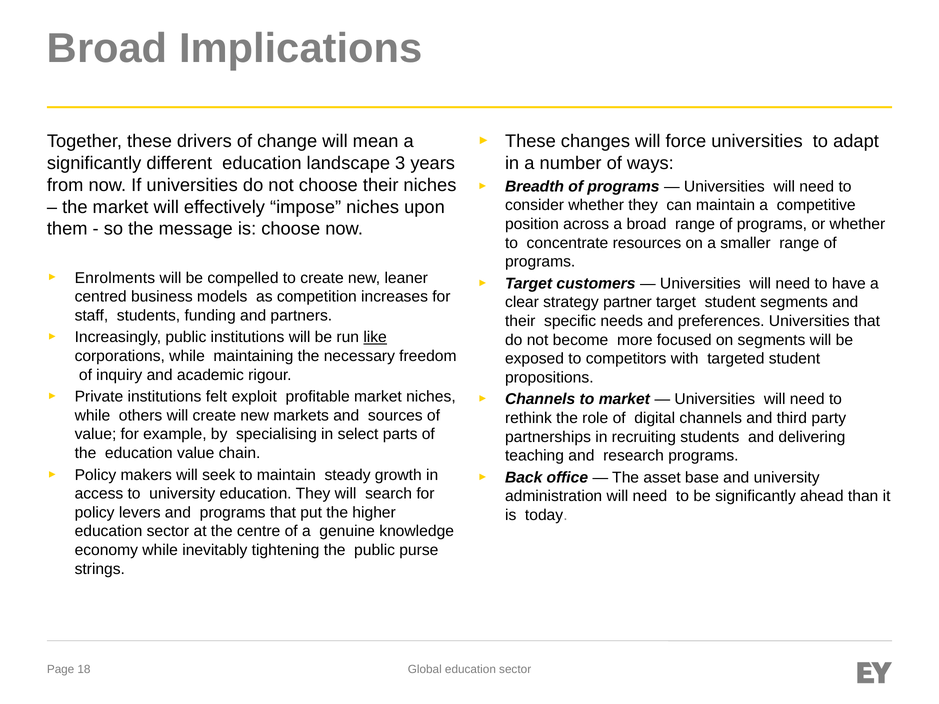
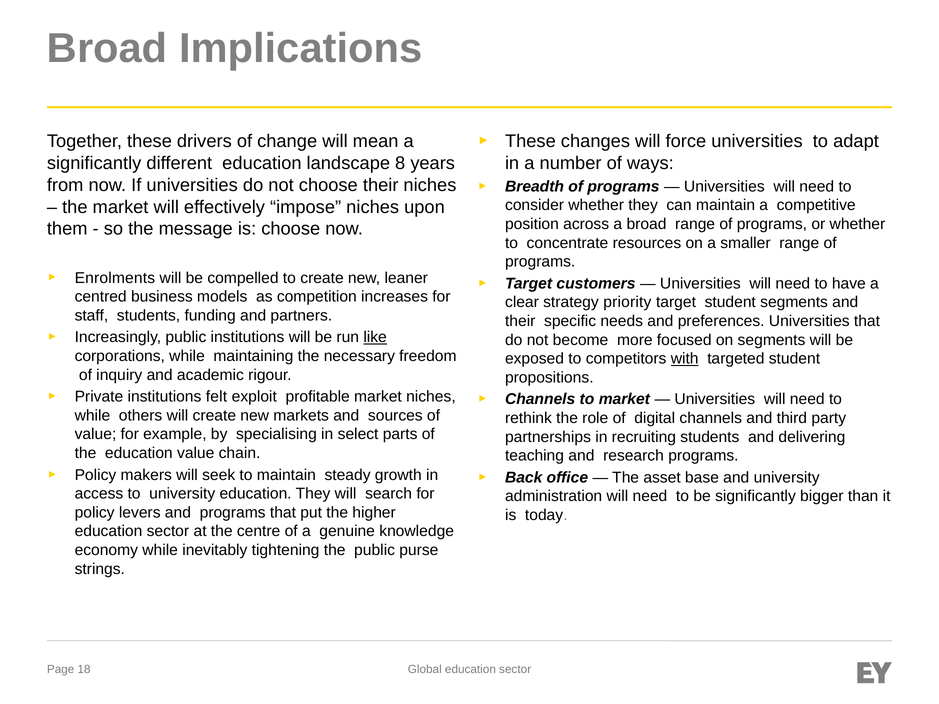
3: 3 -> 8
partner: partner -> priority
with underline: none -> present
ahead: ahead -> bigger
